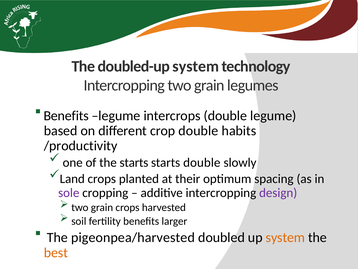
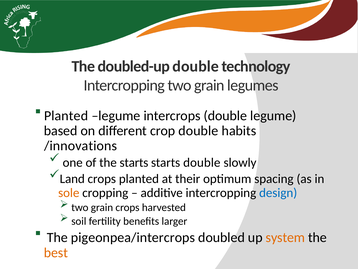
doubled-up system: system -> double
Benefits at (66, 116): Benefits -> Planted
/productivity: /productivity -> /innovations
sole colour: purple -> orange
design colour: purple -> blue
pigeonpea/harvested: pigeonpea/harvested -> pigeonpea/intercrops
